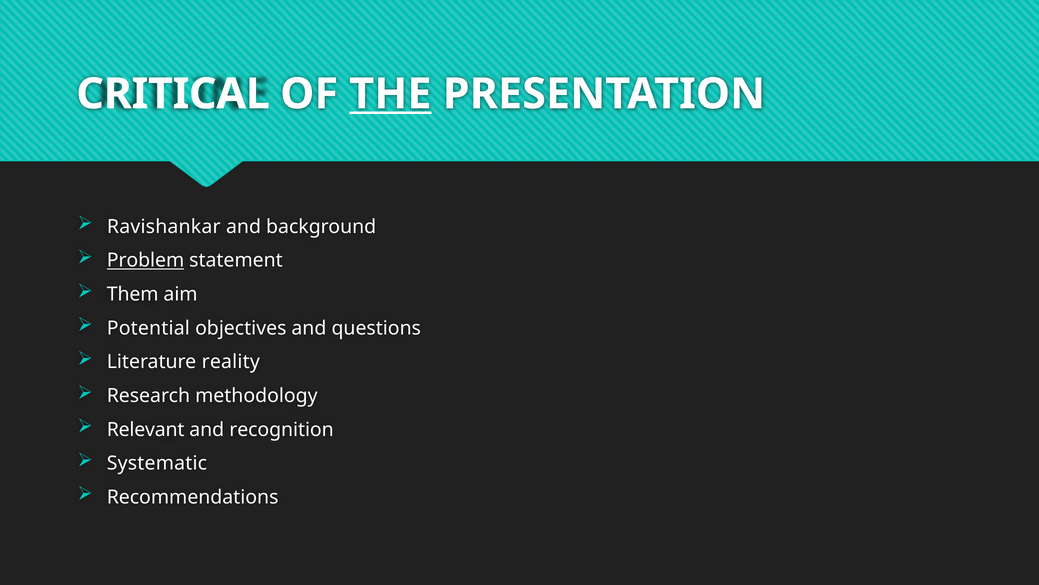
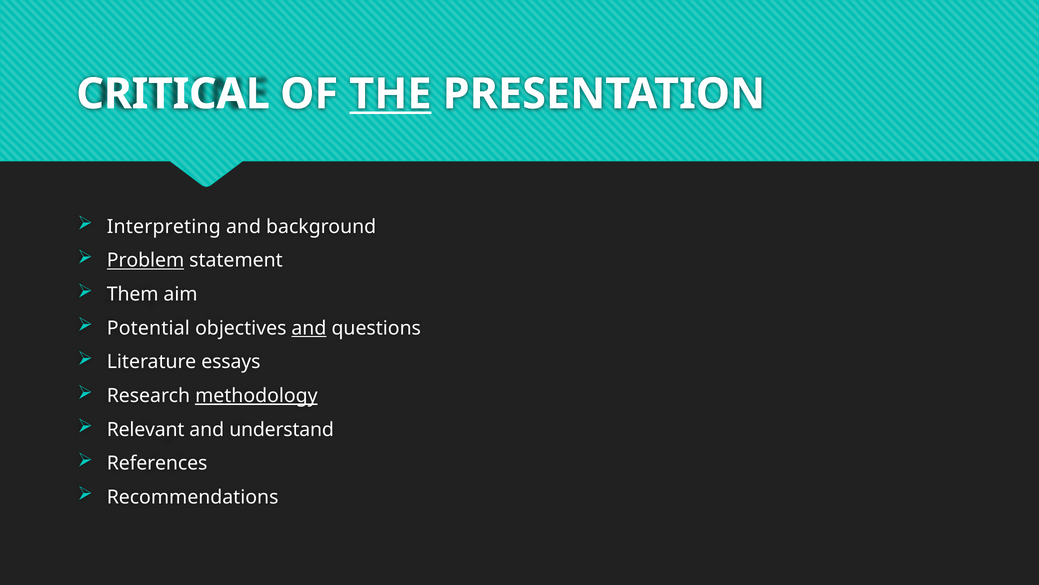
Ravishankar: Ravishankar -> Interpreting
and at (309, 328) underline: none -> present
reality: reality -> essays
methodology underline: none -> present
recognition: recognition -> understand
Systematic: Systematic -> References
